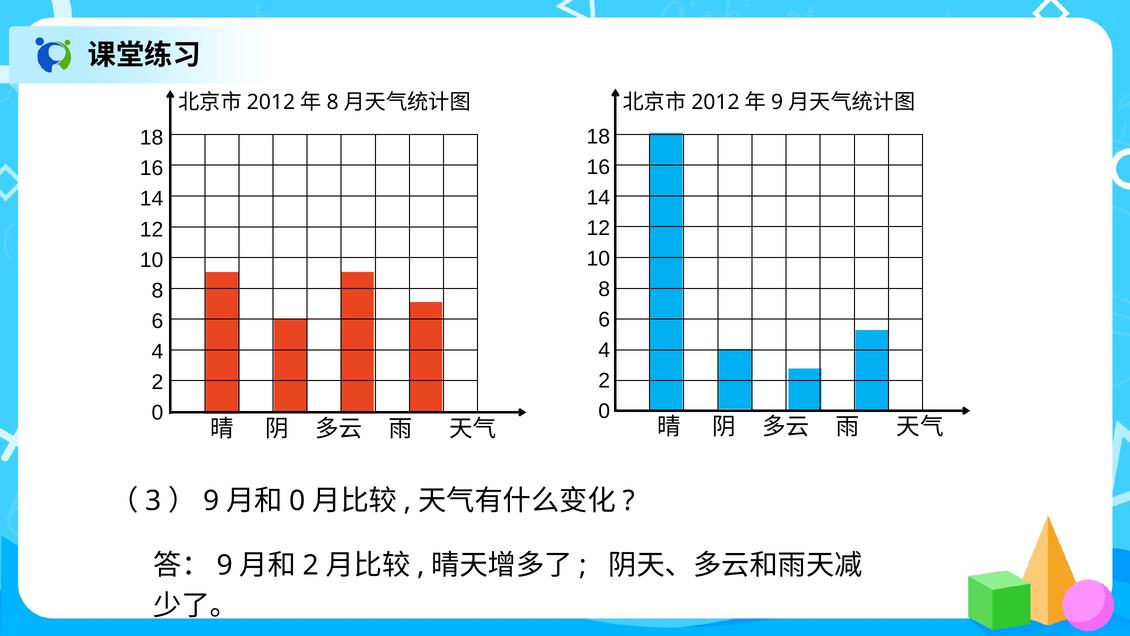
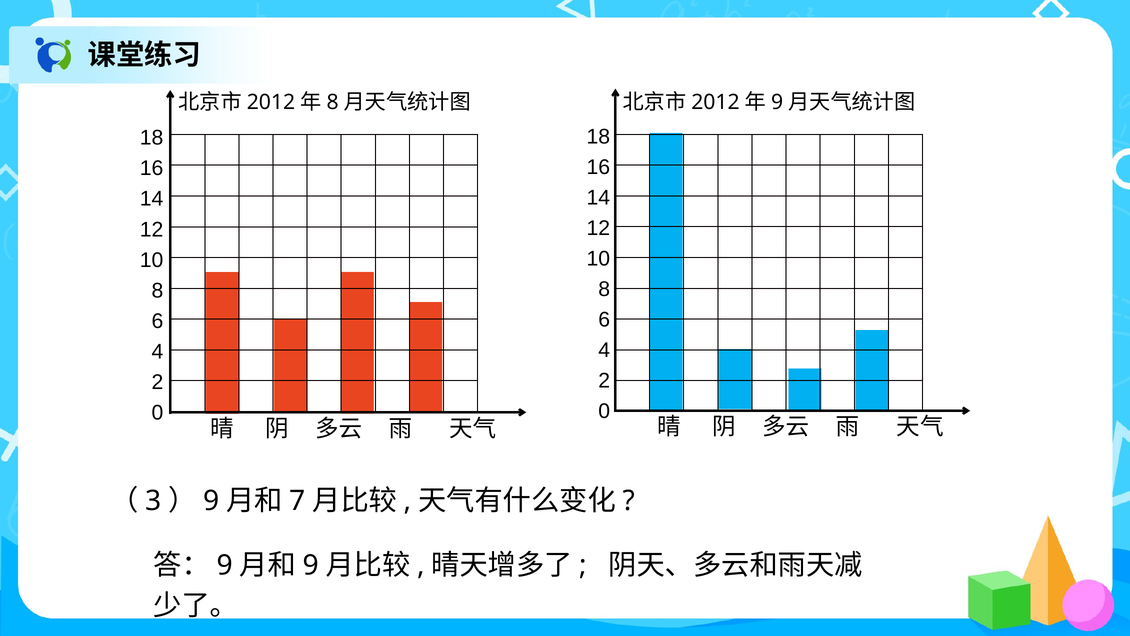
0 at (297, 501): 0 -> 7
2 at (311, 565): 2 -> 9
